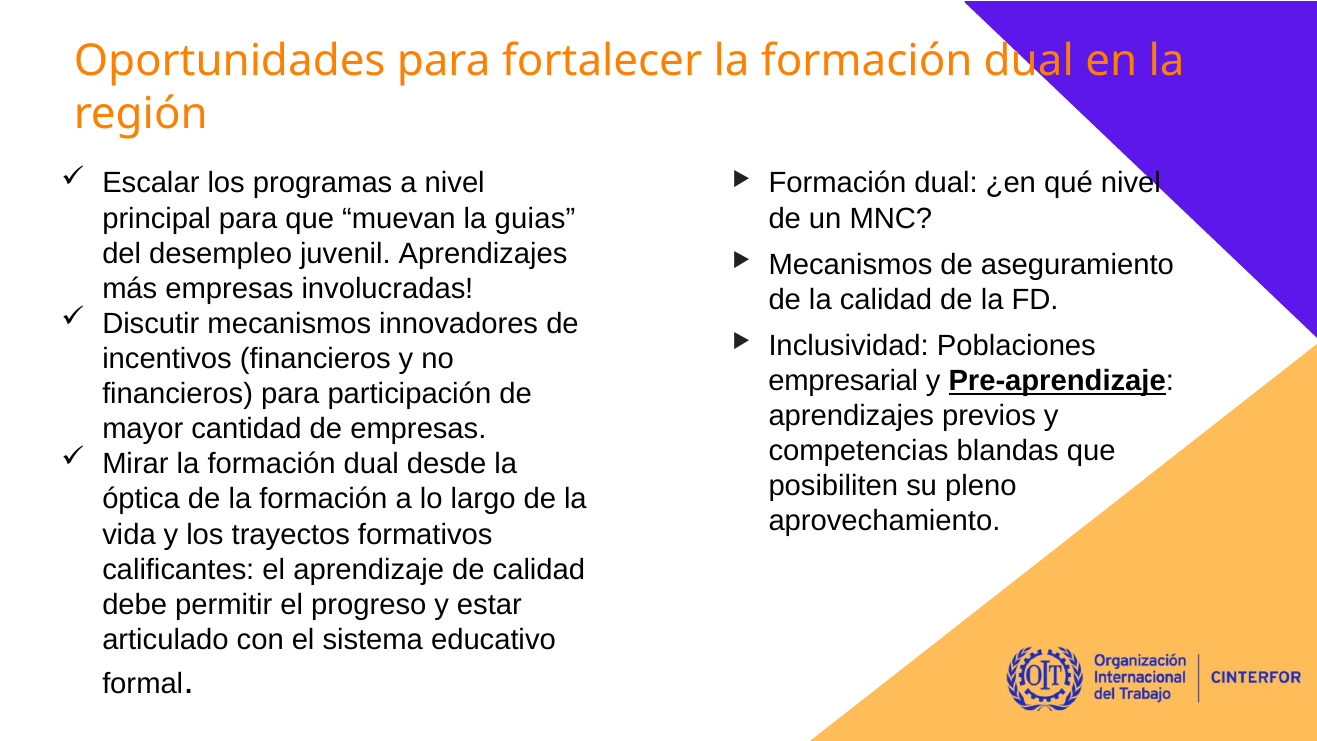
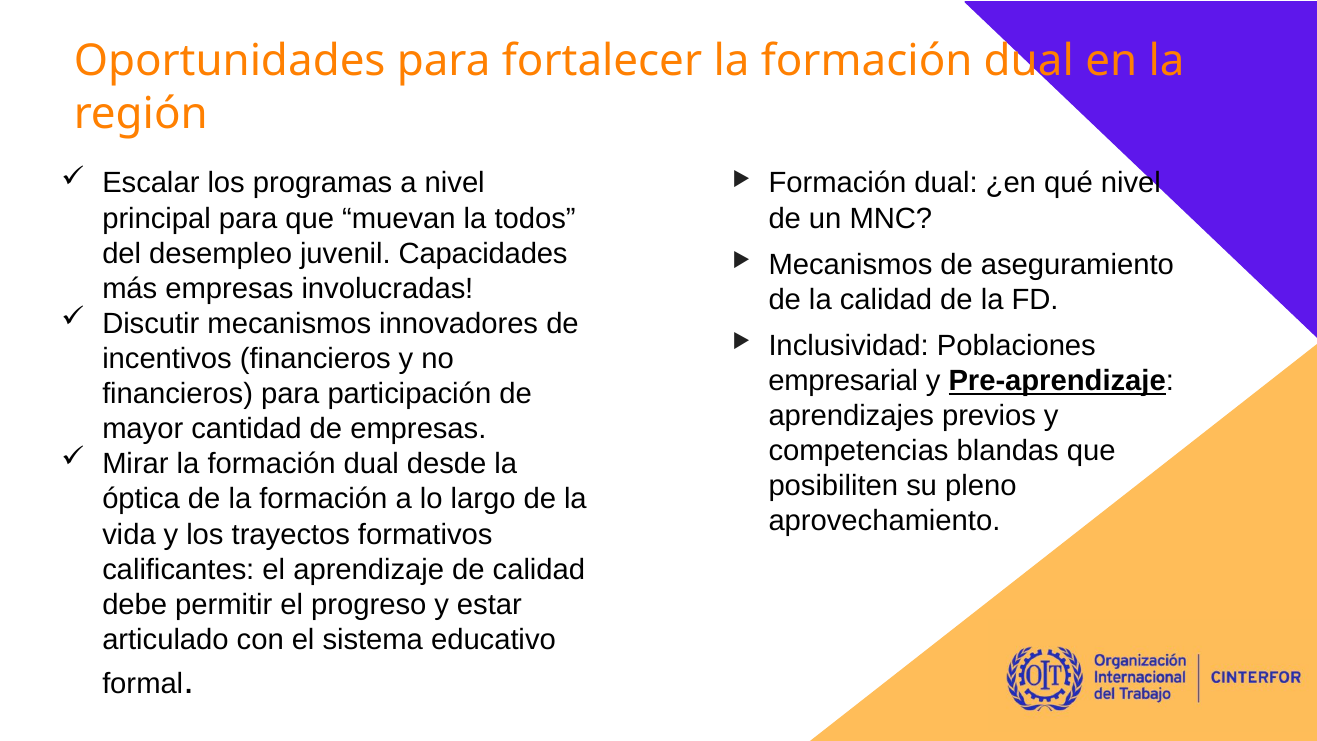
guias: guias -> todos
juvenil Aprendizajes: Aprendizajes -> Capacidades
